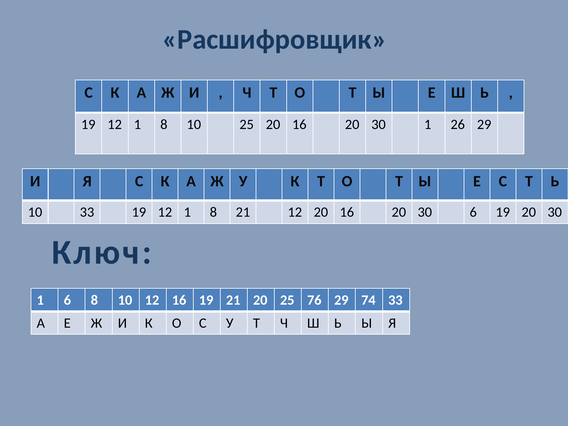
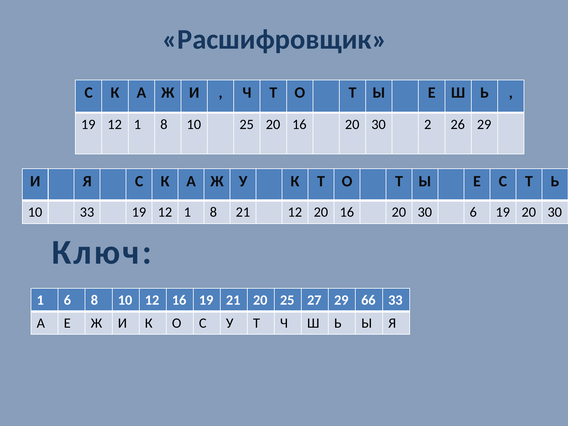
30 1: 1 -> 2
76: 76 -> 27
74: 74 -> 66
